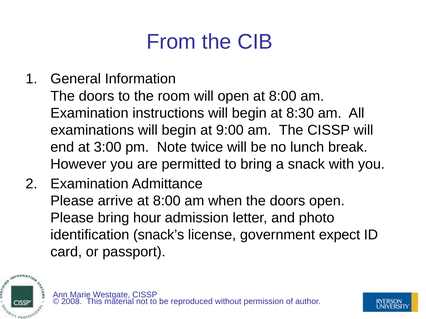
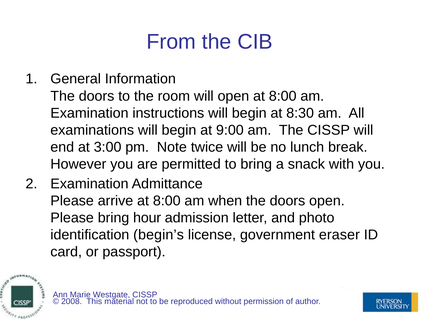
snack’s: snack’s -> begin’s
expect: expect -> eraser
